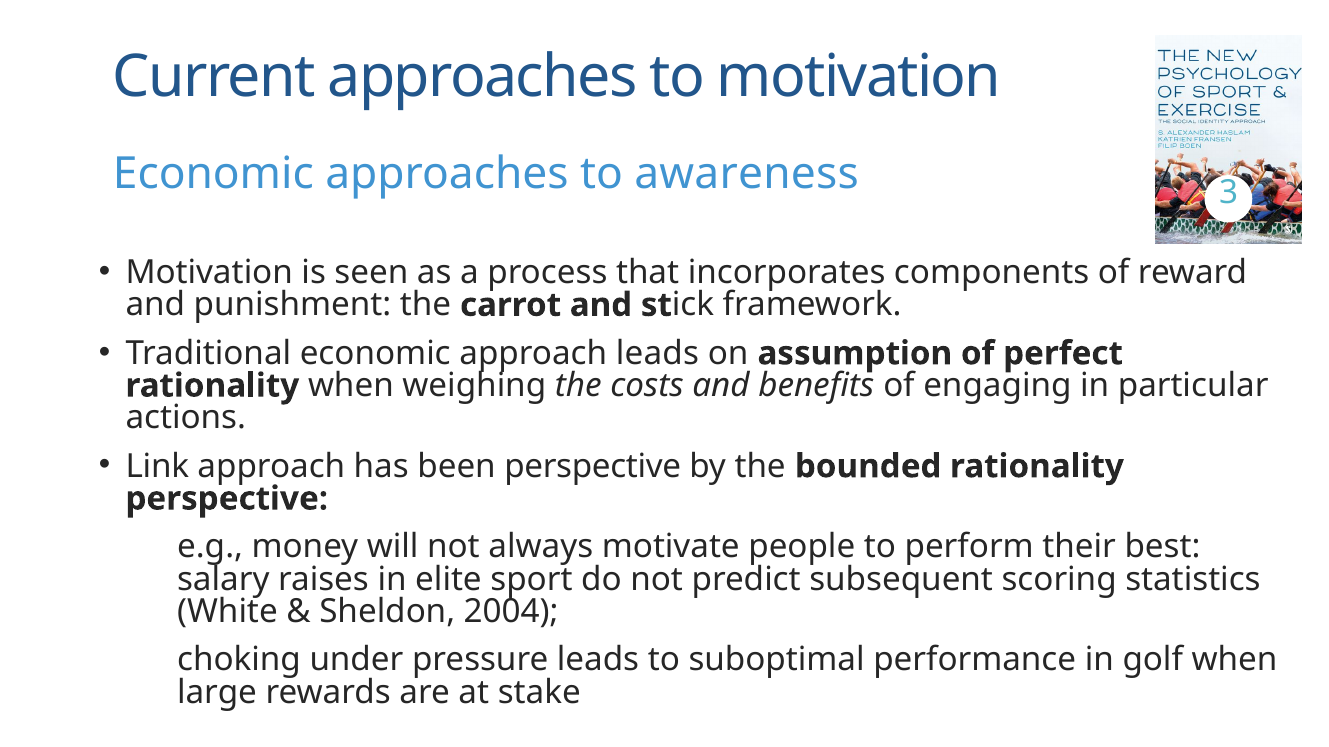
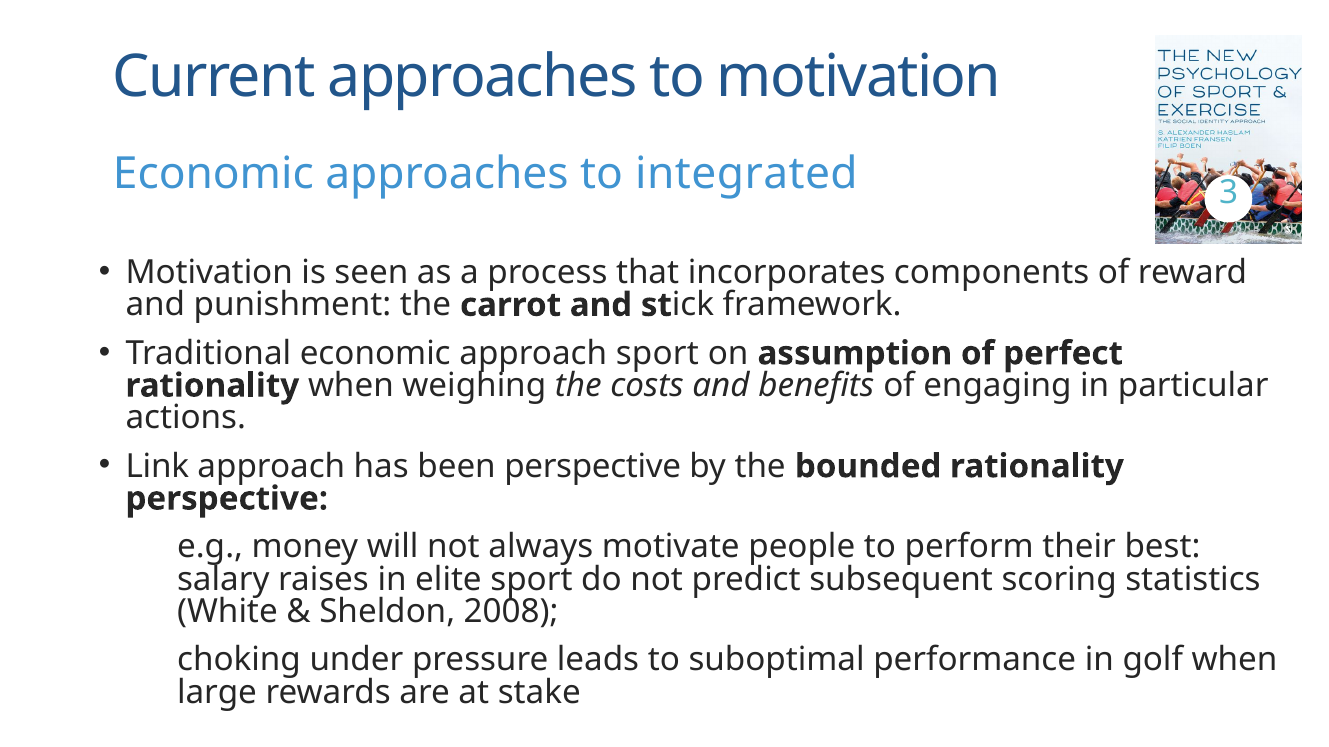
awareness: awareness -> integrated
approach leads: leads -> sport
2004: 2004 -> 2008
